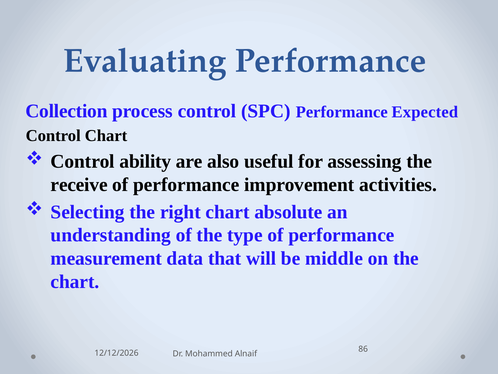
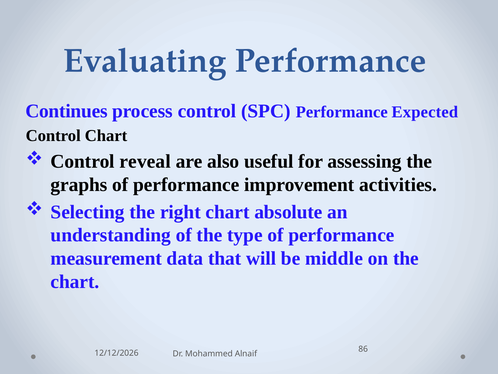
Collection: Collection -> Continues
ability: ability -> reveal
receive: receive -> graphs
